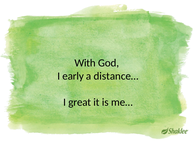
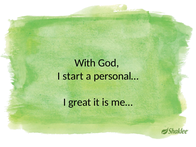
early: early -> start
distance…: distance… -> personal…
